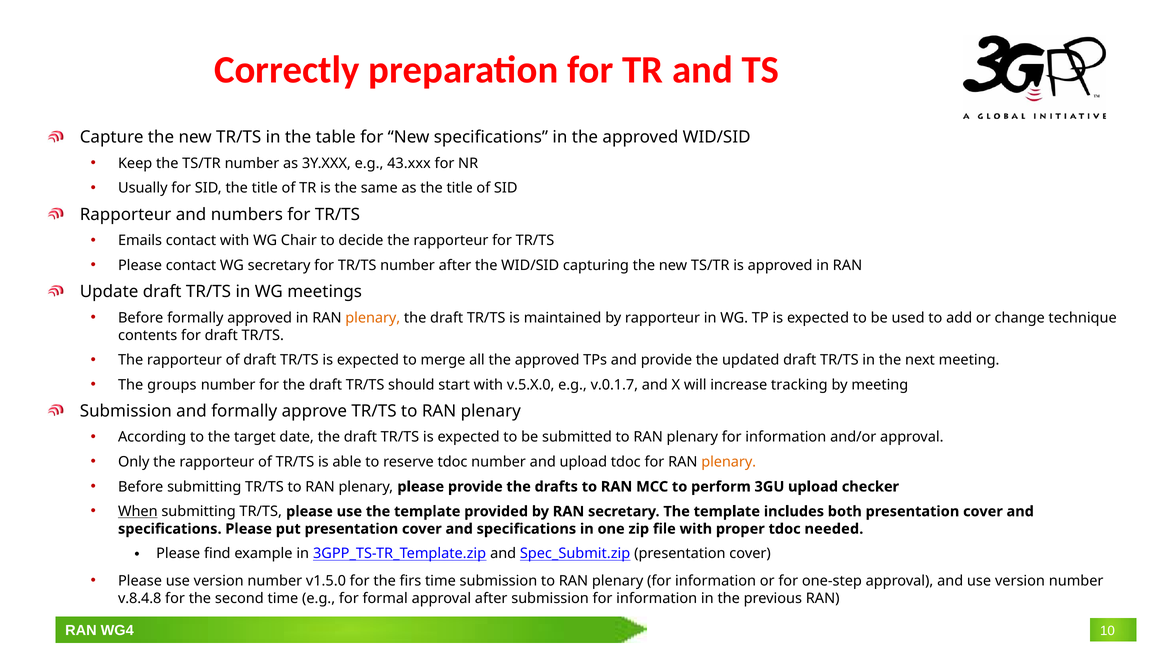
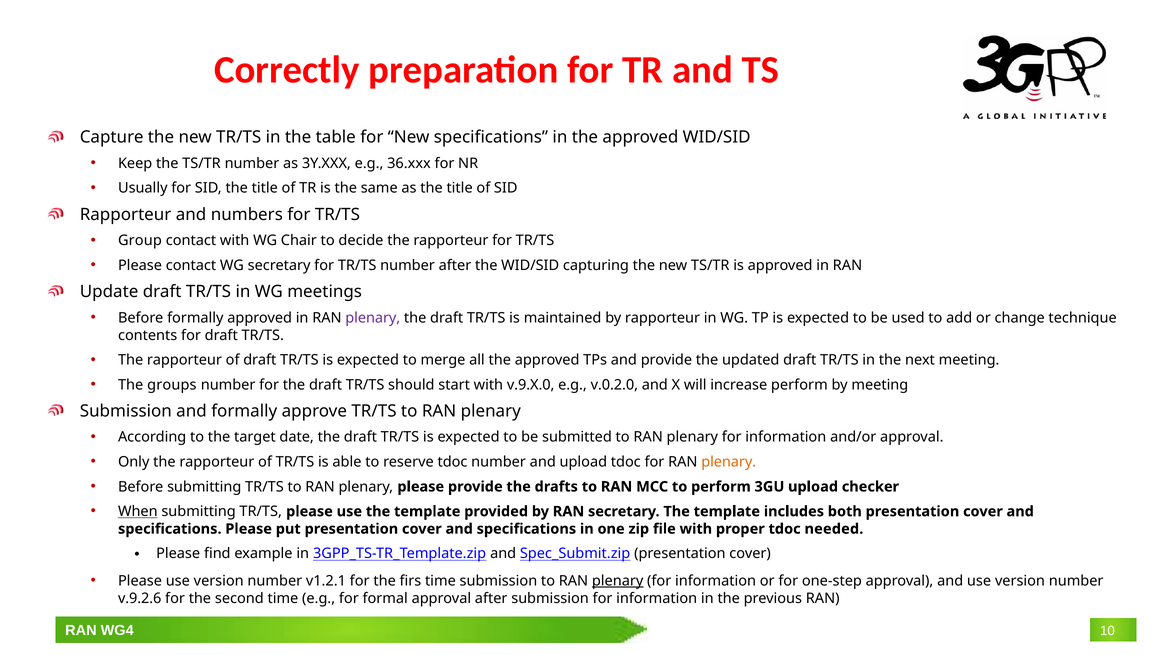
43.xxx: 43.xxx -> 36.xxx
Emails: Emails -> Group
plenary at (373, 318) colour: orange -> purple
v.5.X.0: v.5.X.0 -> v.9.X.0
v.0.1.7: v.0.1.7 -> v.0.2.0
increase tracking: tracking -> perform
v1.5.0: v1.5.0 -> v1.2.1
plenary at (618, 581) underline: none -> present
v.8.4.8: v.8.4.8 -> v.9.2.6
